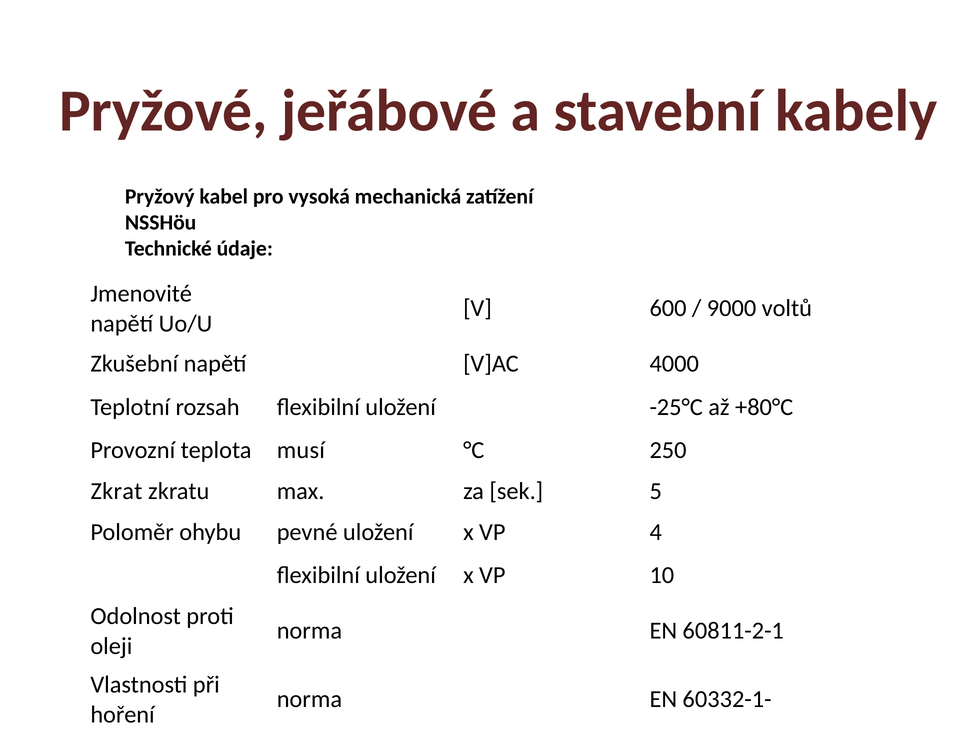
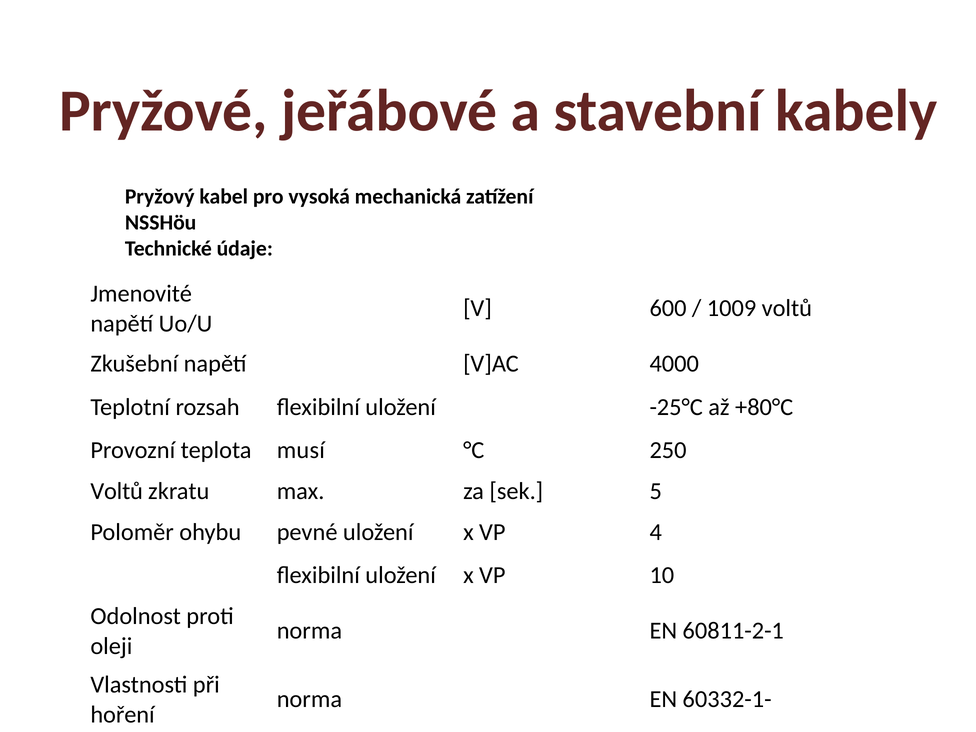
9000: 9000 -> 1009
Zkrat at (116, 491): Zkrat -> Voltů
